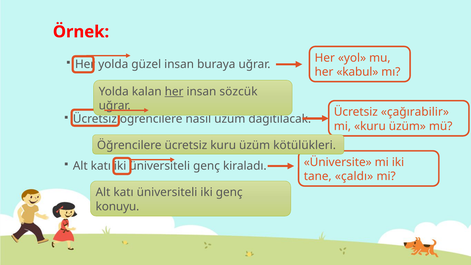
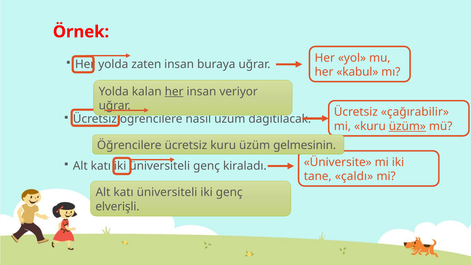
güzel: güzel -> zaten
sözcük: sözcük -> veriyor
üzüm at (407, 126) underline: none -> present
kötülükleri: kötülükleri -> gelmesinin
konuyu: konuyu -> elverişli
